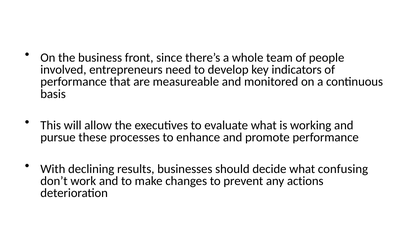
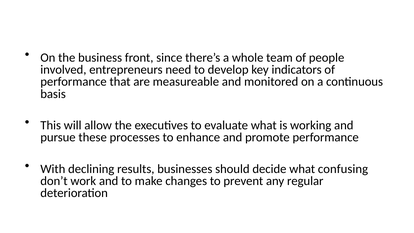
actions: actions -> regular
